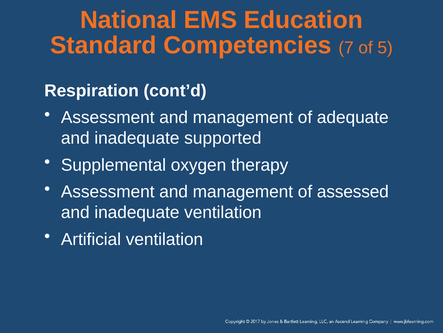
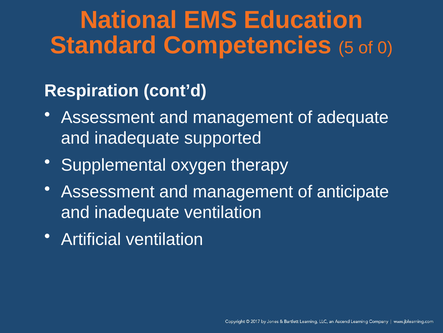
7: 7 -> 5
5: 5 -> 0
assessed: assessed -> anticipate
